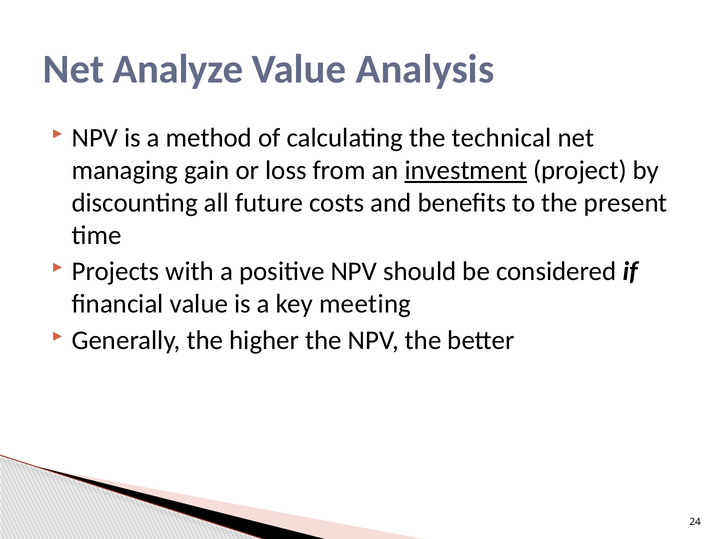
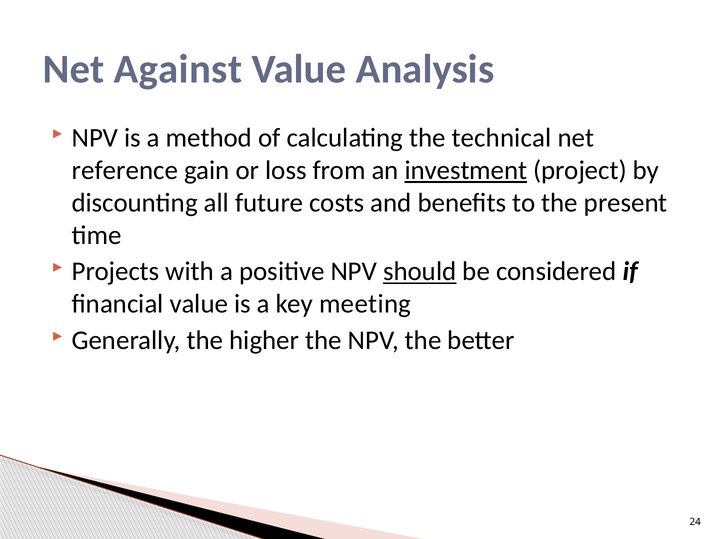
Analyze: Analyze -> Against
managing: managing -> reference
should underline: none -> present
